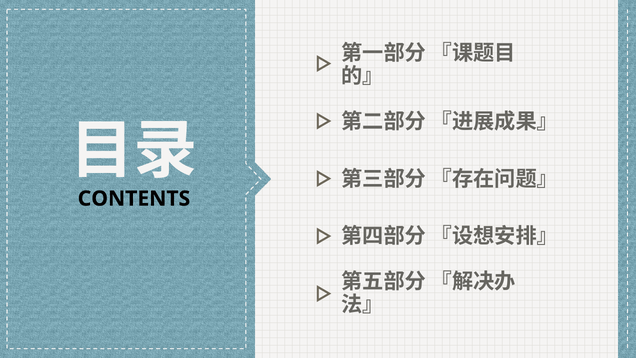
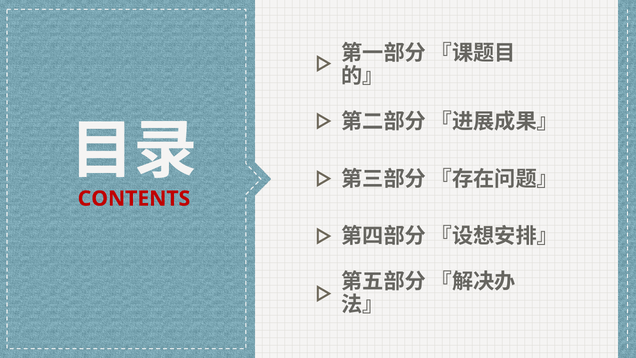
CONTENTS colour: black -> red
